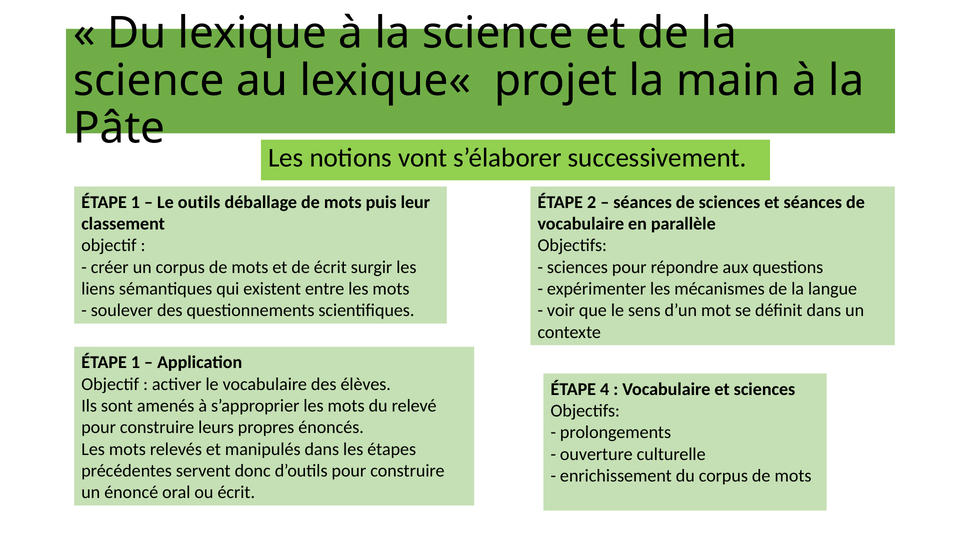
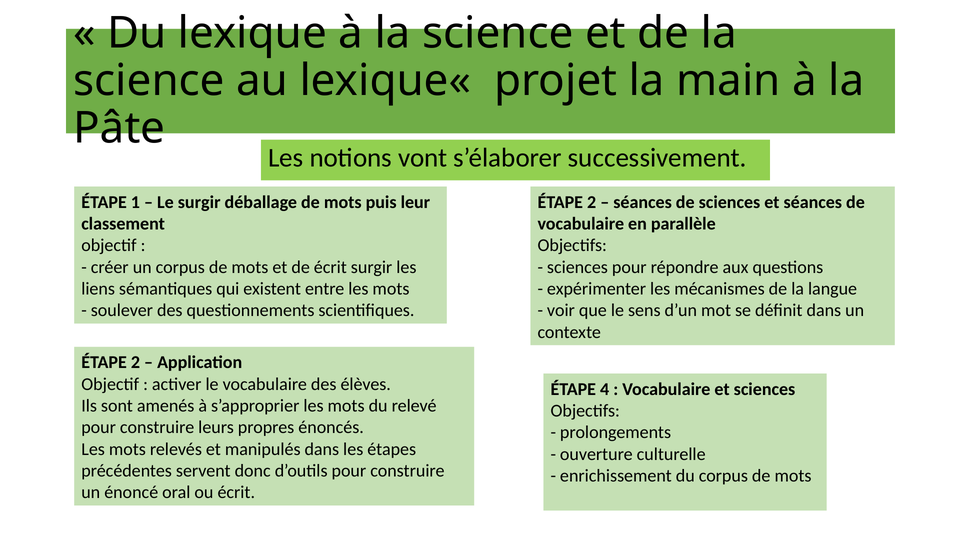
Le outils: outils -> surgir
1 at (135, 362): 1 -> 2
